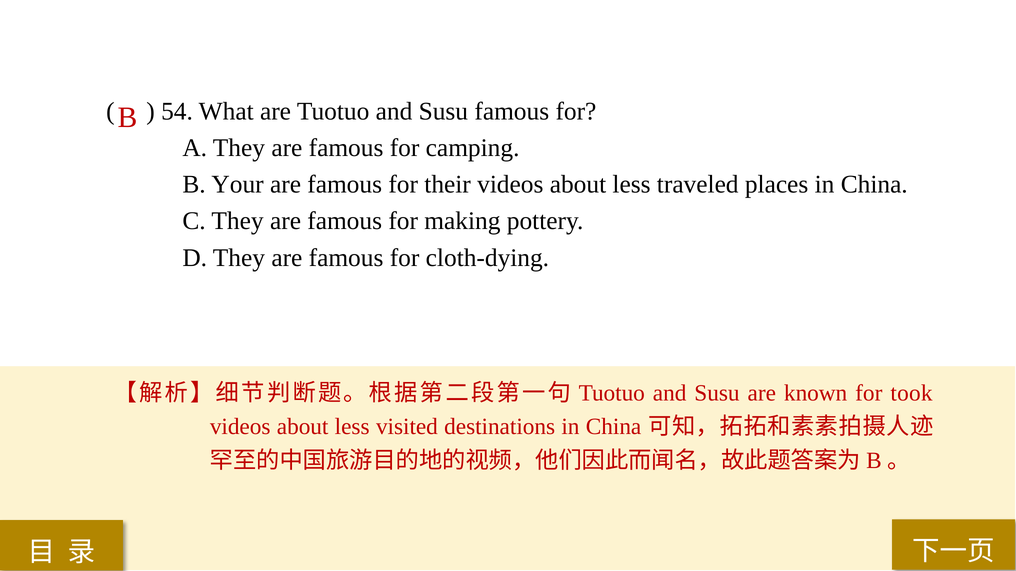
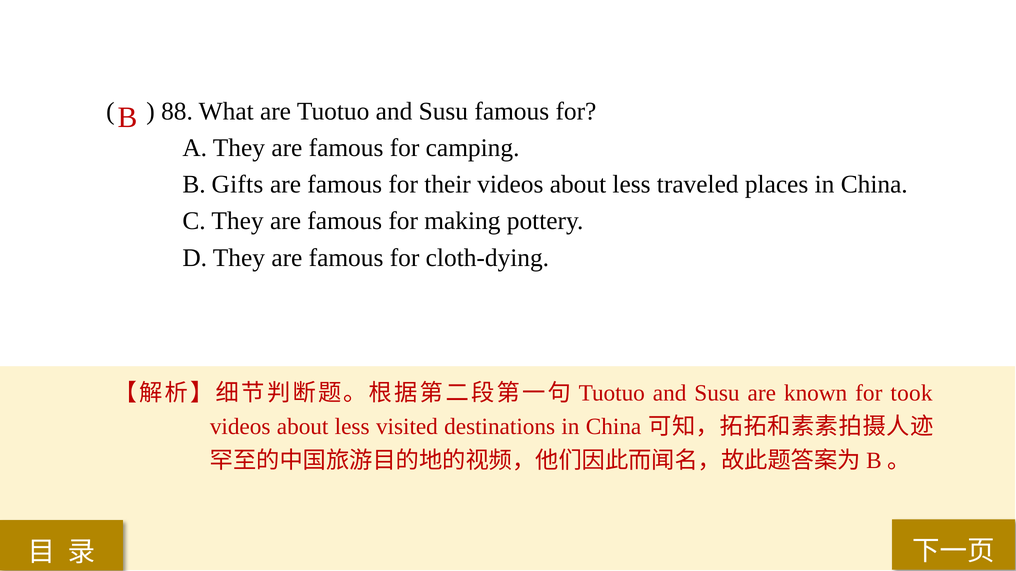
54: 54 -> 88
Your: Your -> Gifts
